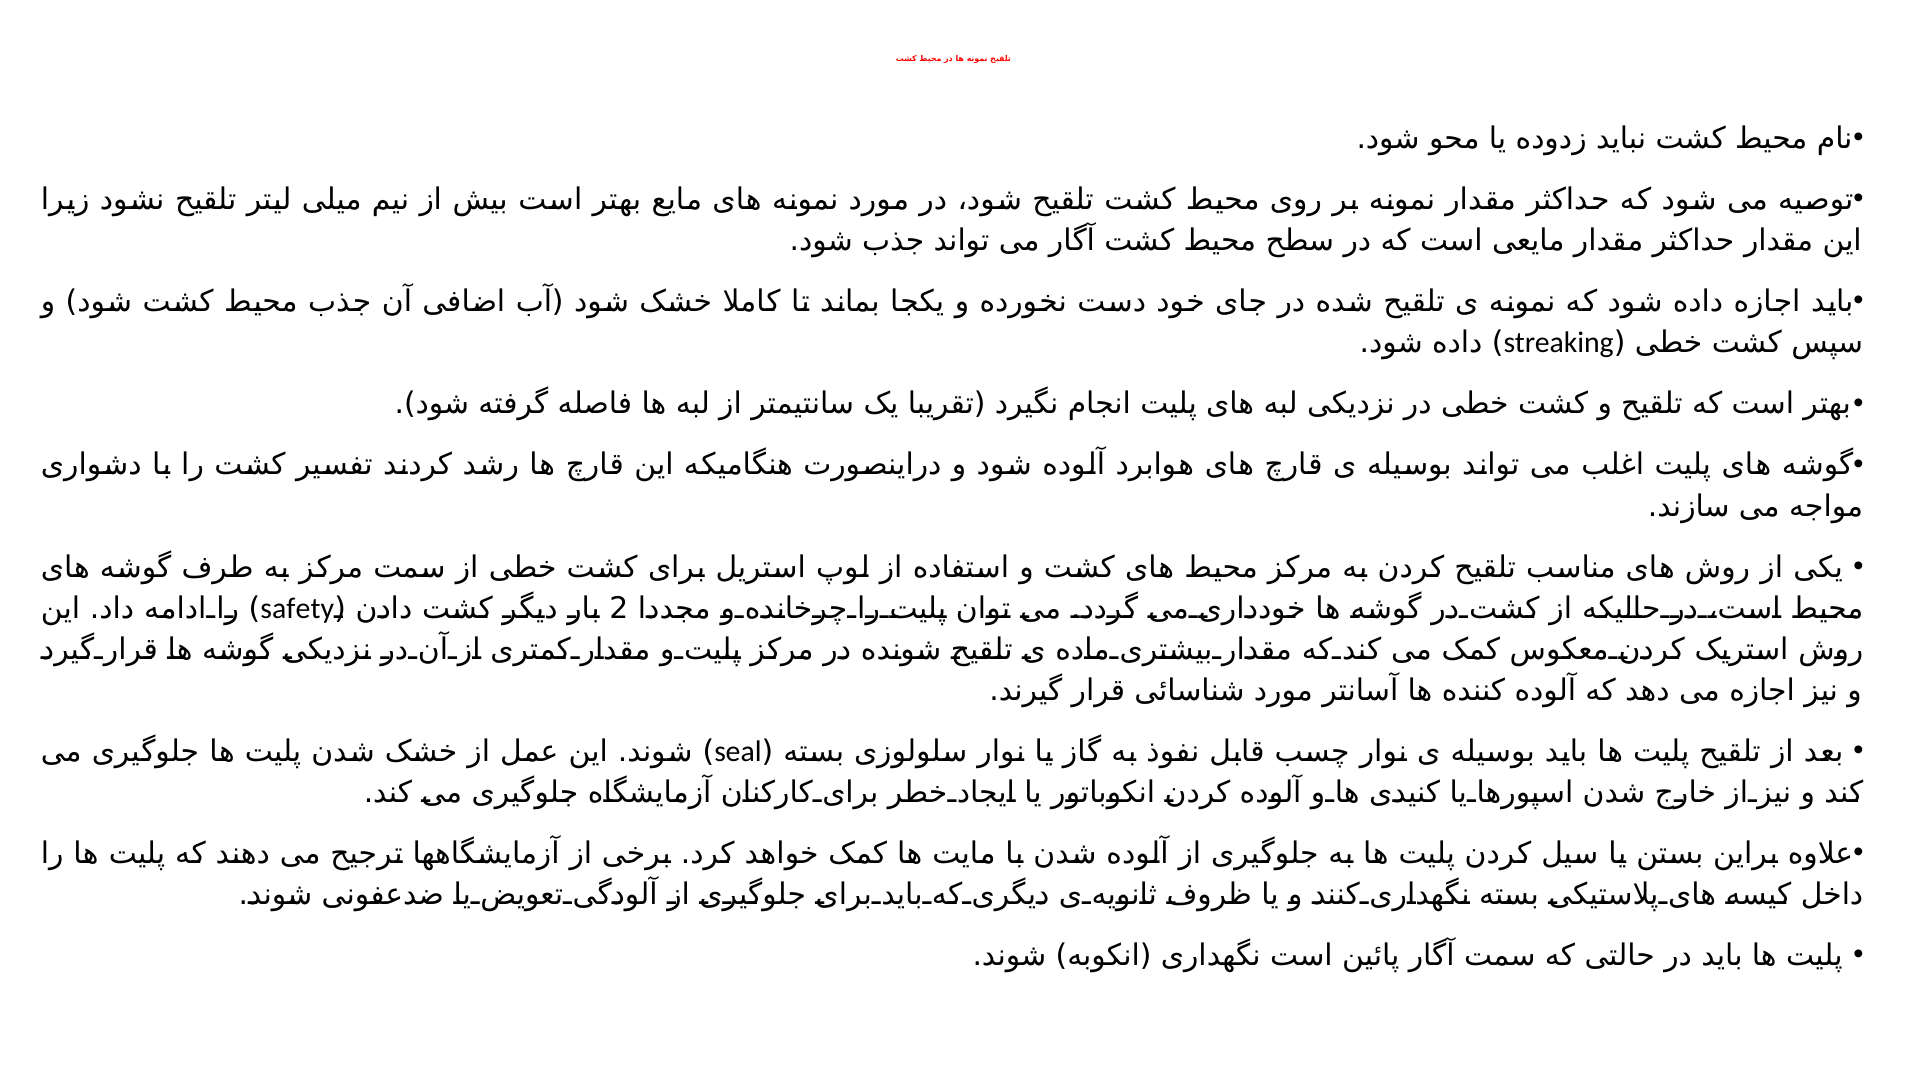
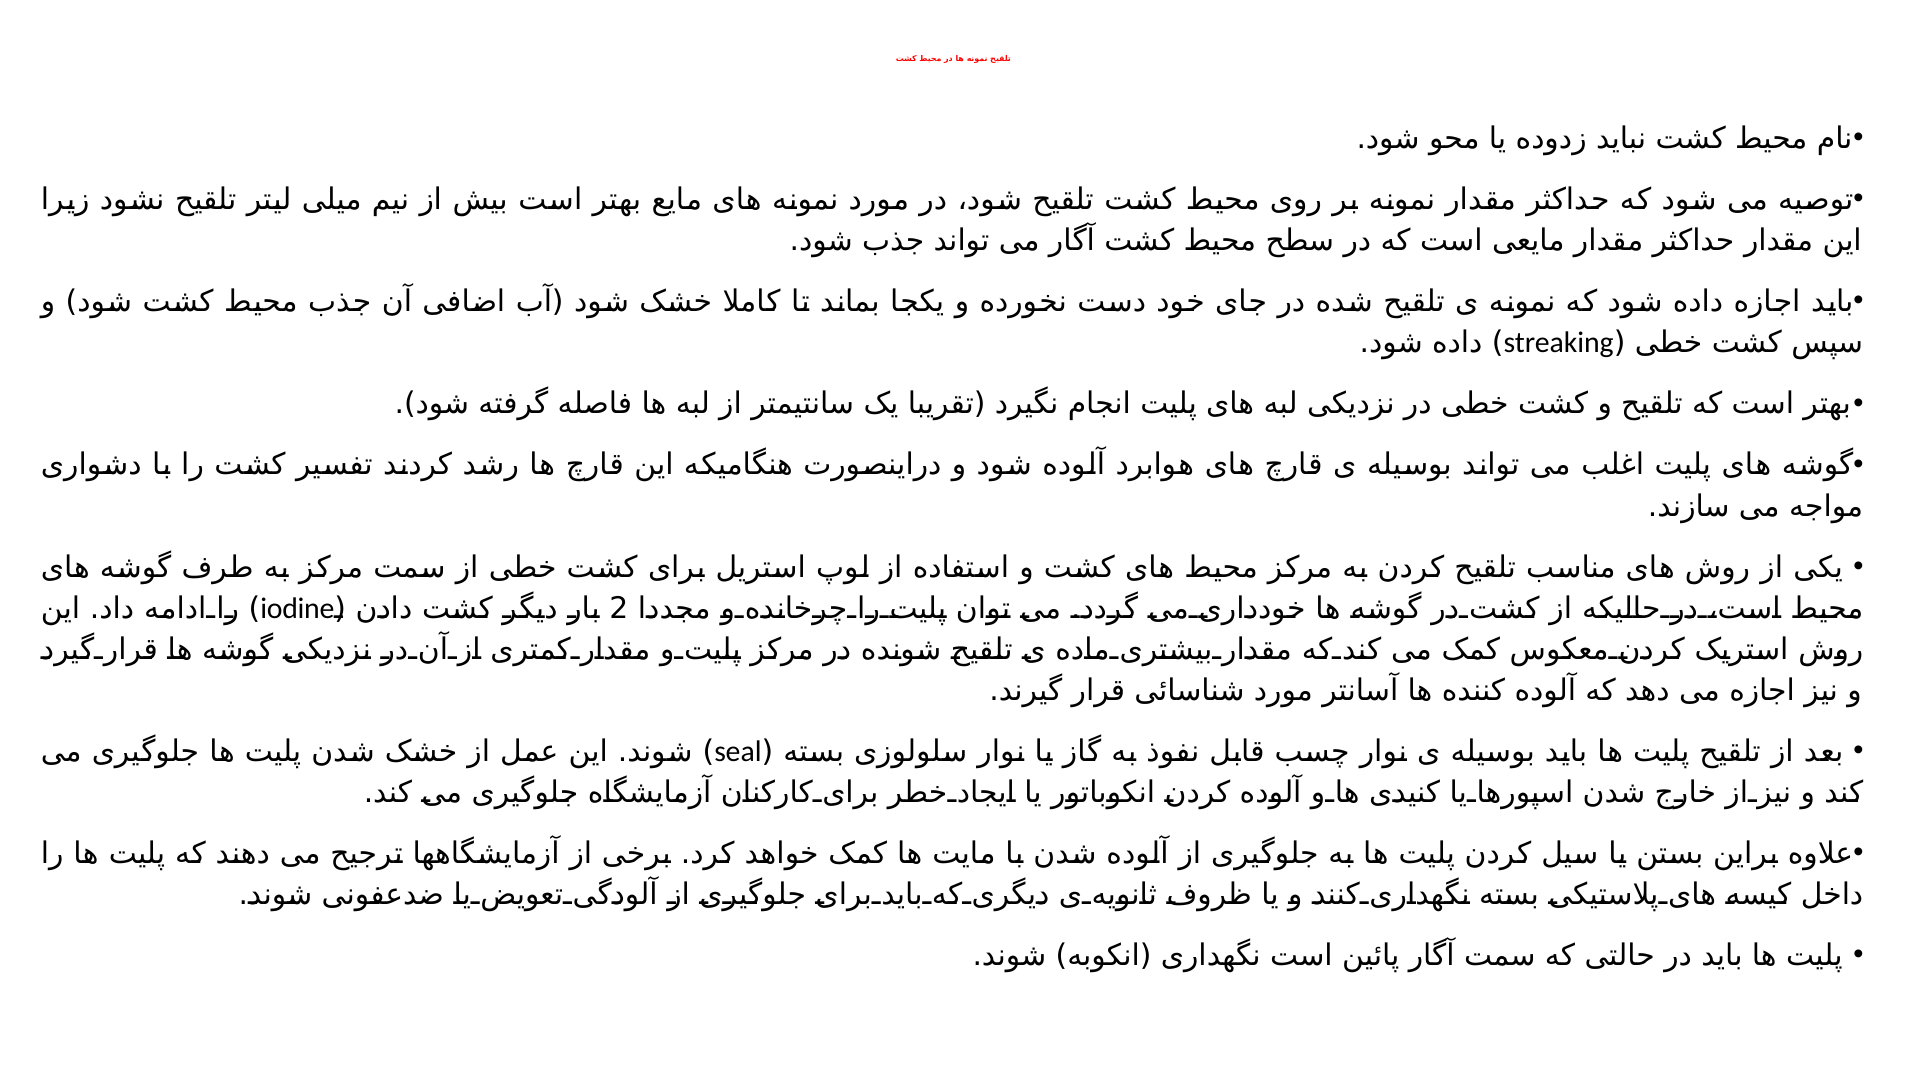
safety: safety -> iodine
